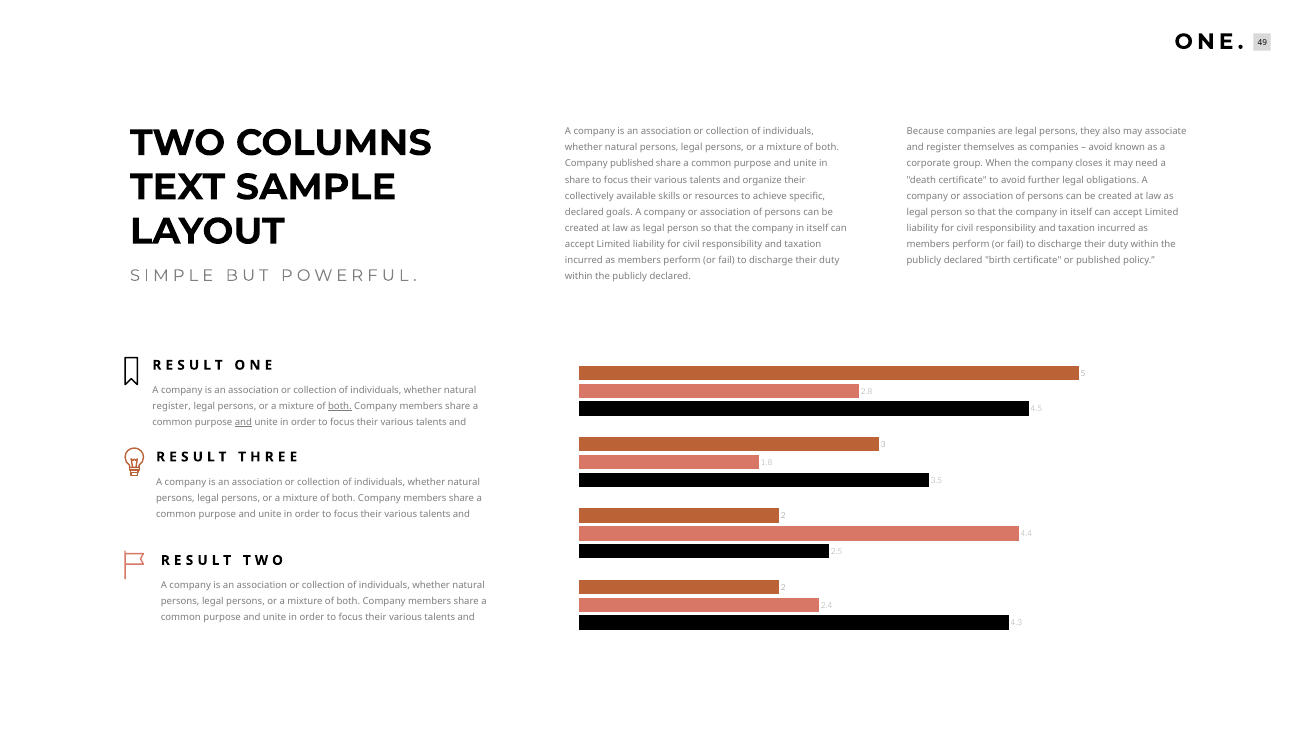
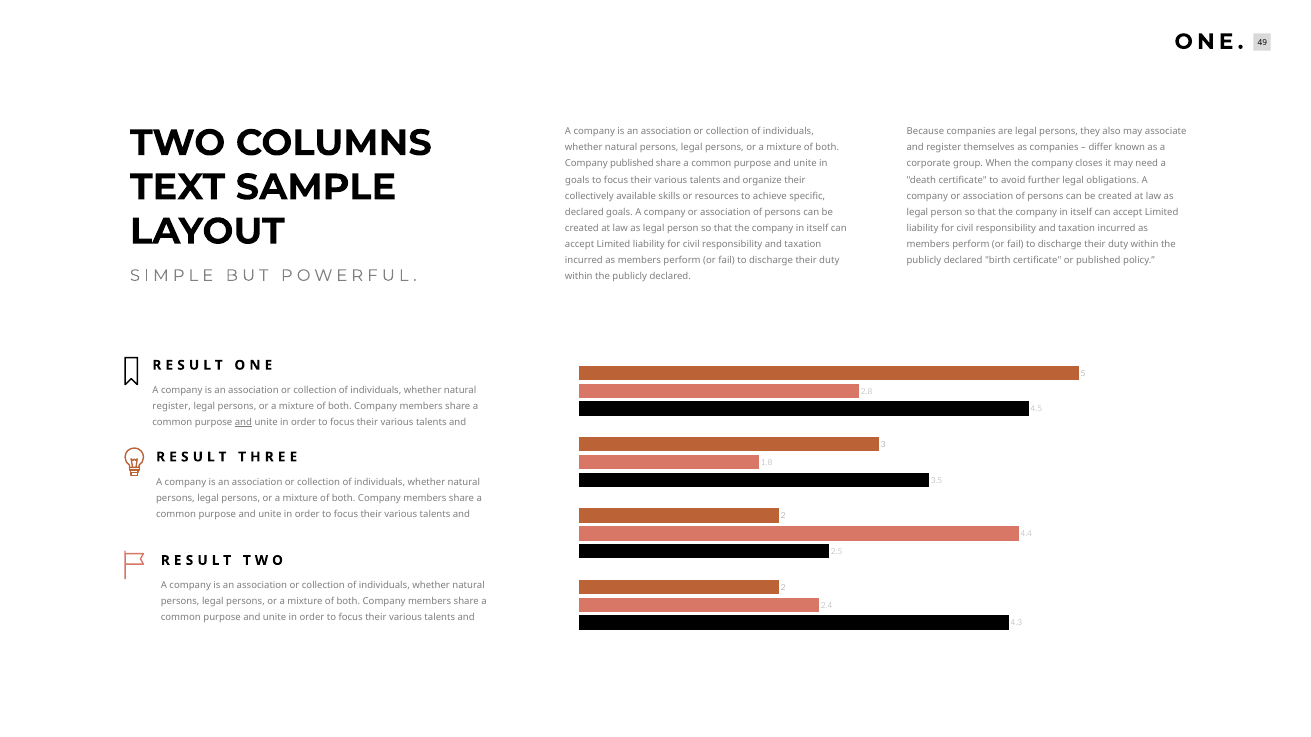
avoid at (1100, 148): avoid -> differ
share at (577, 180): share -> goals
both at (340, 407) underline: present -> none
